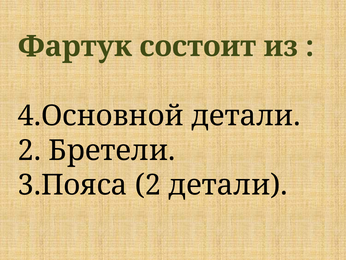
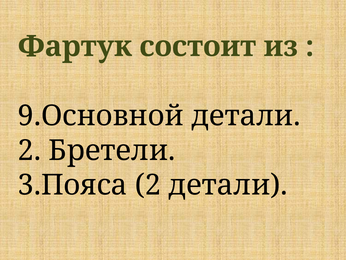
4.Основной: 4.Основной -> 9.Основной
